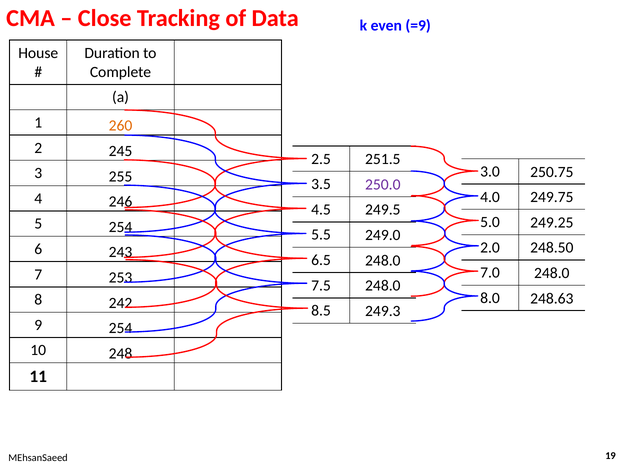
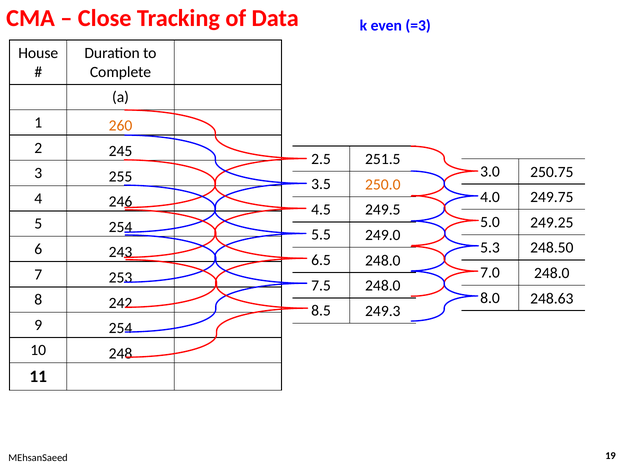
=9: =9 -> =3
250.0 colour: purple -> orange
2.0: 2.0 -> 5.3
